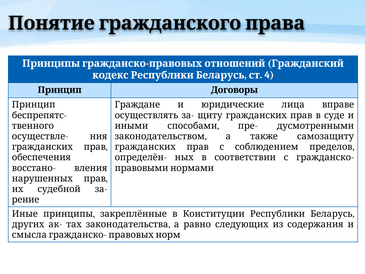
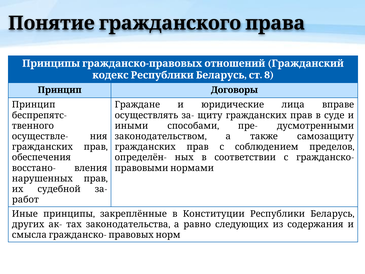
4: 4 -> 8
рение: рение -> работ
